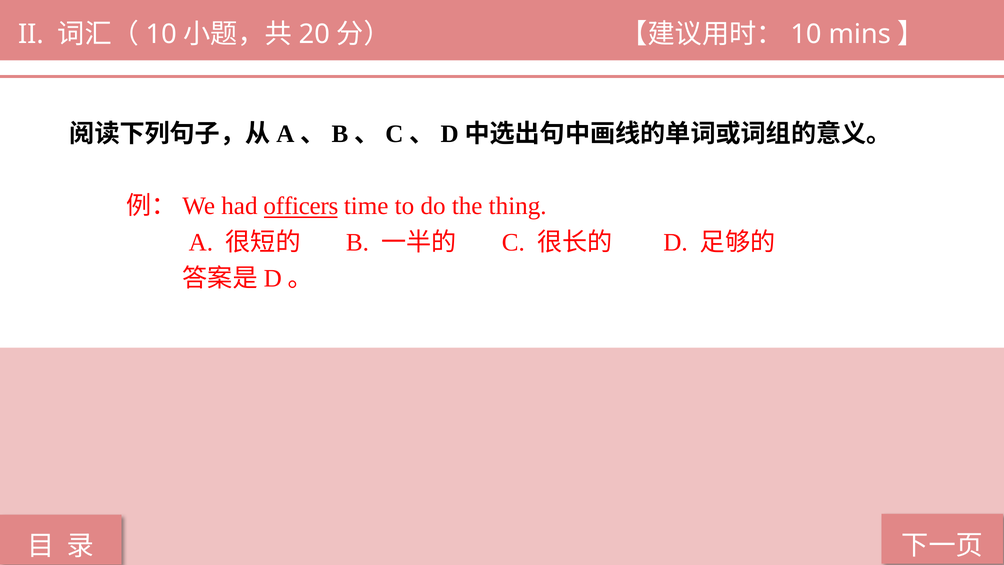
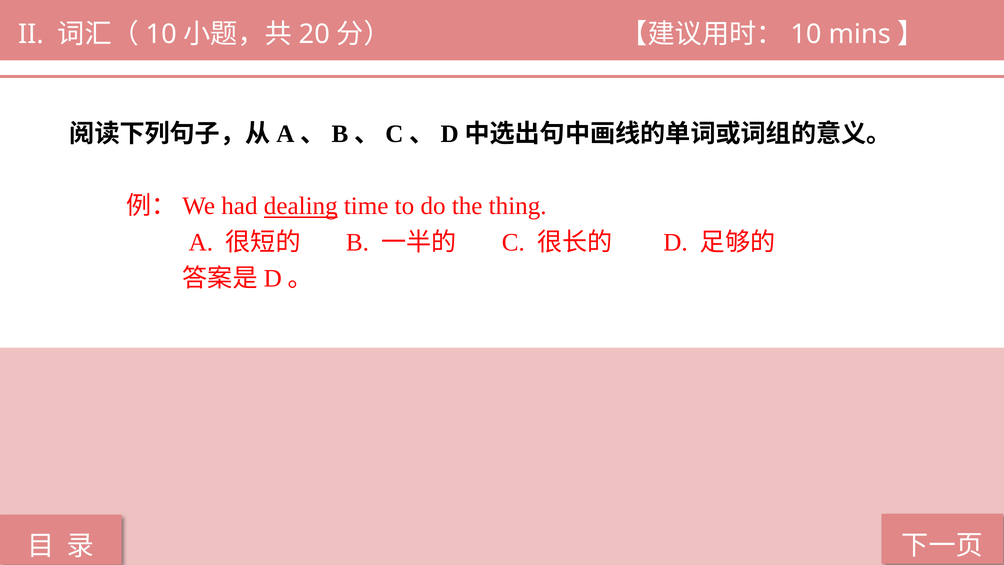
officers: officers -> dealing
